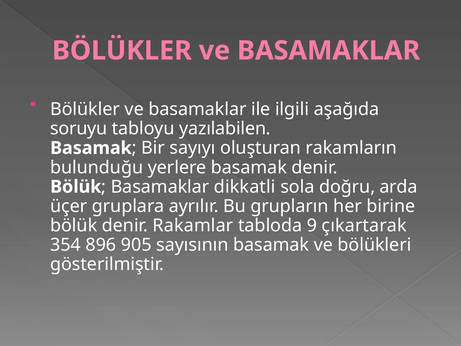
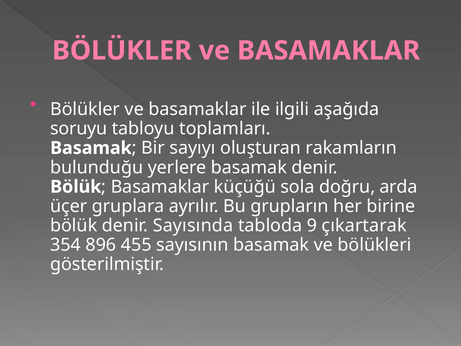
yazılabilen: yazılabilen -> toplamları
dikkatli: dikkatli -> küçüğü
Rakamlar: Rakamlar -> Sayısında
905: 905 -> 455
